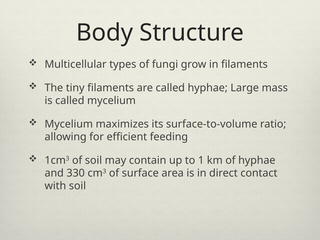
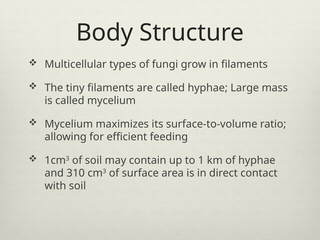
330: 330 -> 310
